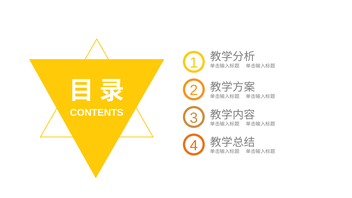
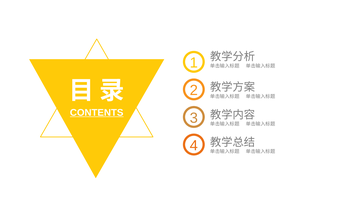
CONTENTS underline: none -> present
